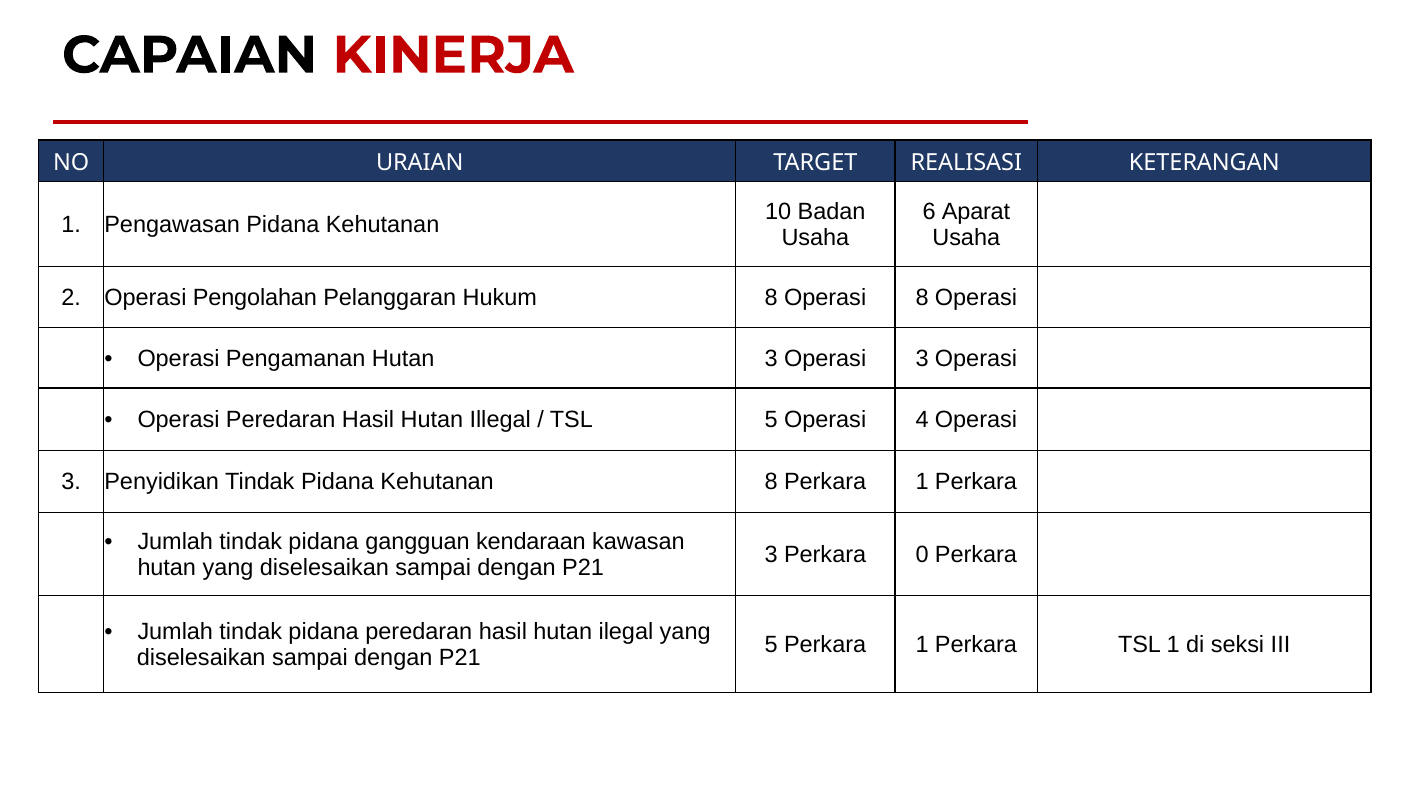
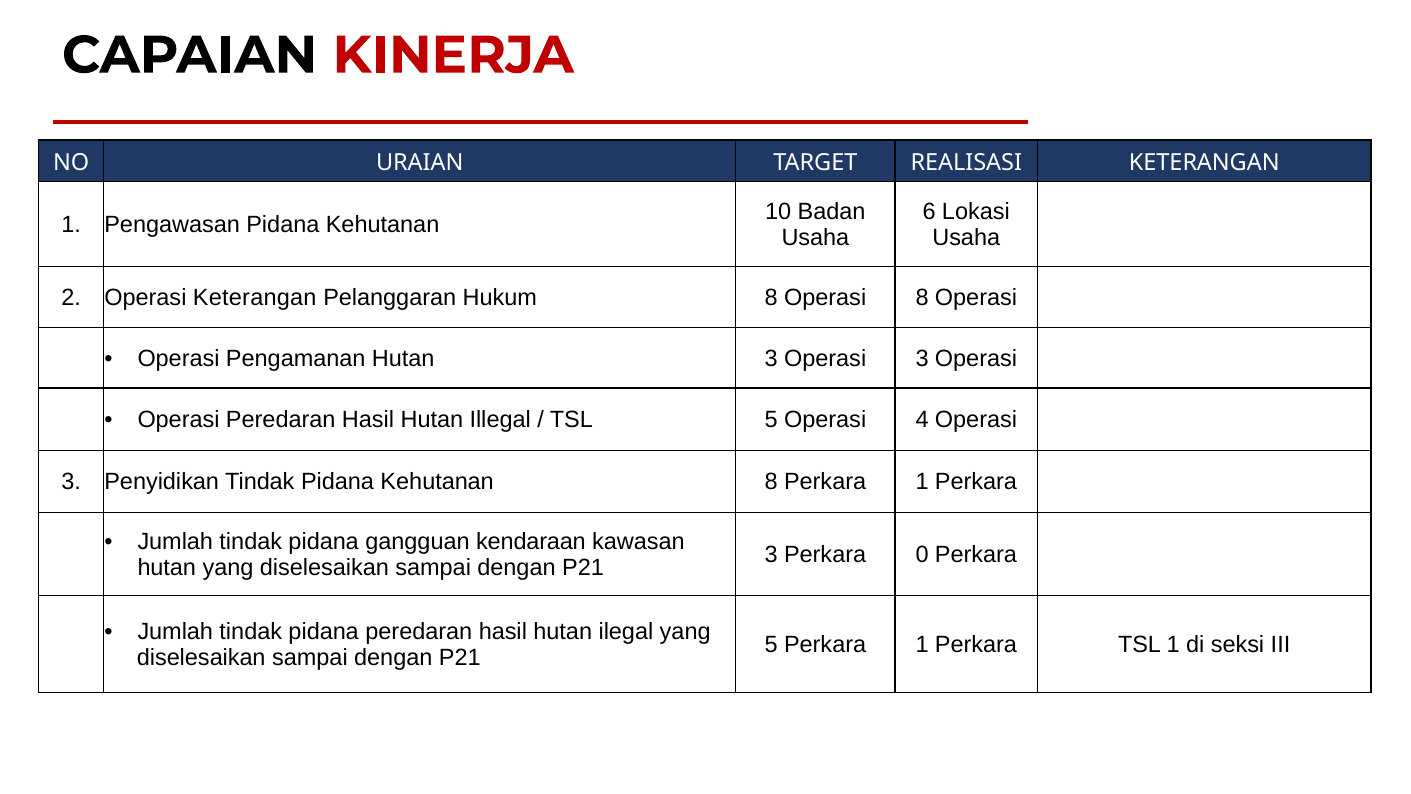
Aparat: Aparat -> Lokasi
Operasi Pengolahan: Pengolahan -> Keterangan
